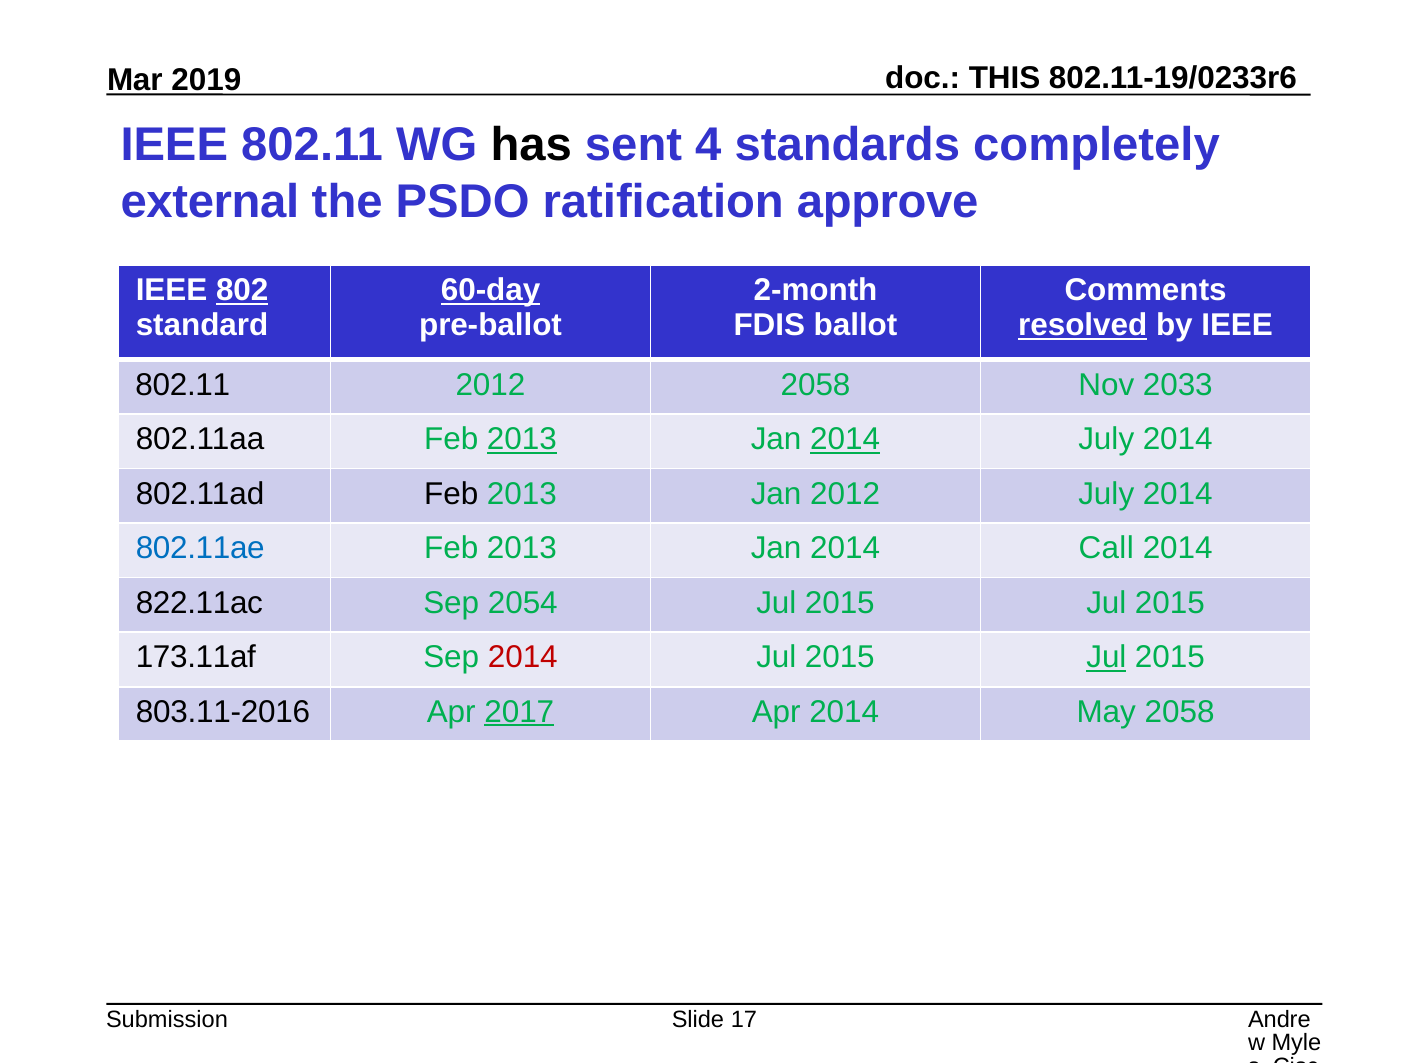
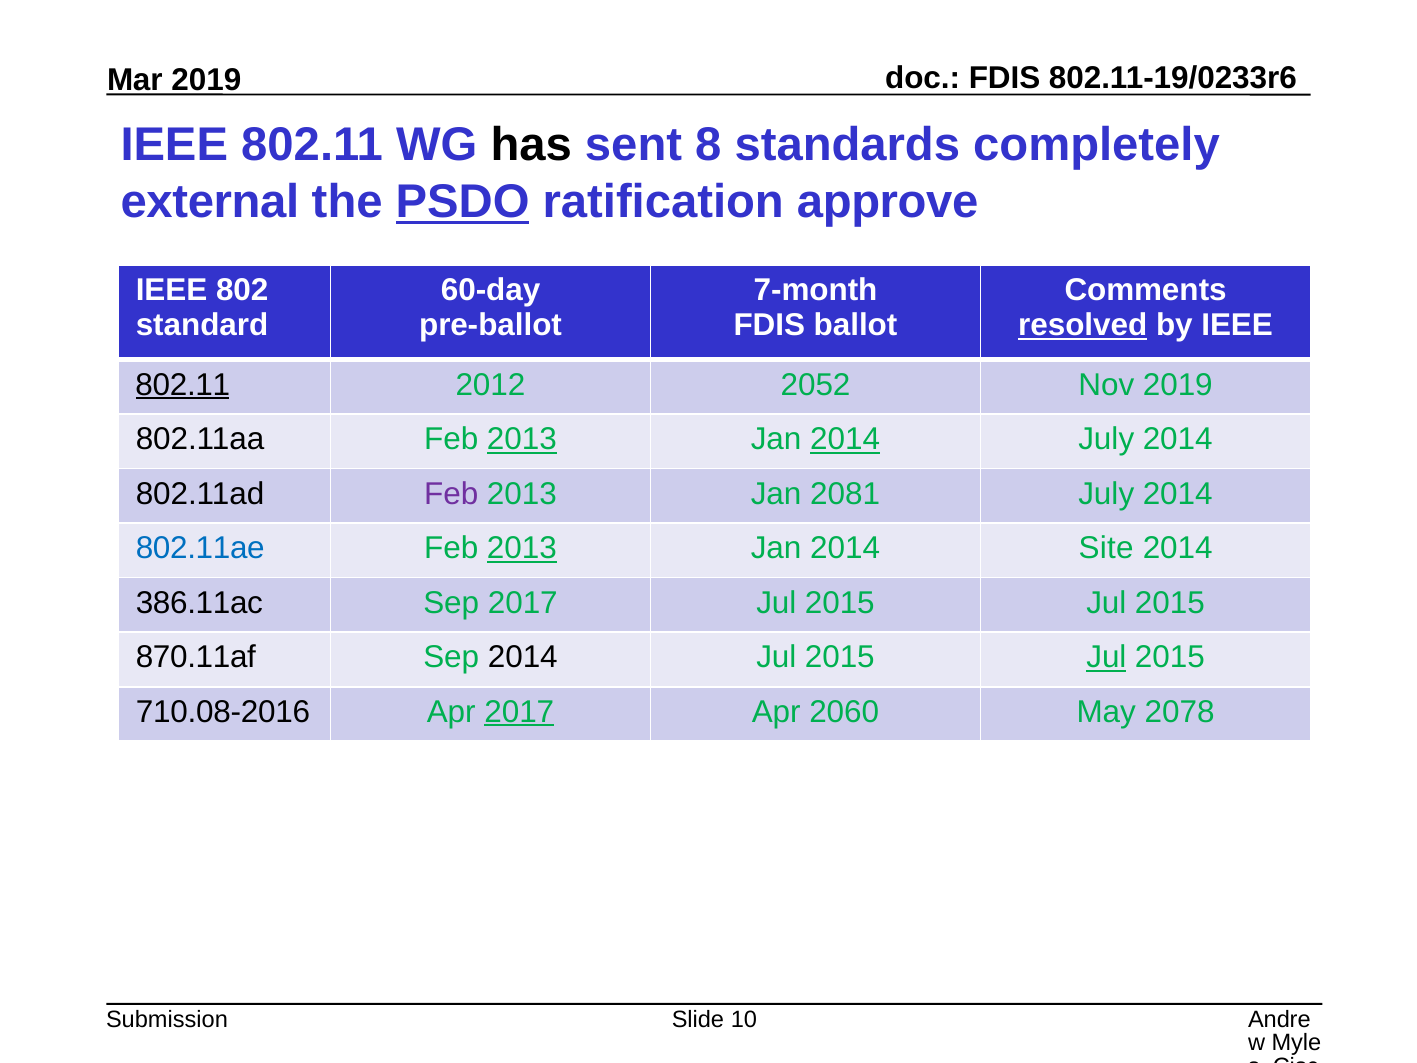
THIS at (1005, 78): THIS -> FDIS
4: 4 -> 8
PSDO underline: none -> present
802 underline: present -> none
60-day underline: present -> none
2-month: 2-month -> 7-month
802.11 at (183, 385) underline: none -> present
2012 2058: 2058 -> 2052
Nov 2033: 2033 -> 2019
Feb at (451, 494) colour: black -> purple
Jan 2012: 2012 -> 2081
2013 at (522, 548) underline: none -> present
Call: Call -> Site
822.11ac: 822.11ac -> 386.11ac
Sep 2054: 2054 -> 2017
173.11af: 173.11af -> 870.11af
2014 at (523, 657) colour: red -> black
803.11-2016: 803.11-2016 -> 710.08-2016
Apr 2014: 2014 -> 2060
May 2058: 2058 -> 2078
17: 17 -> 10
